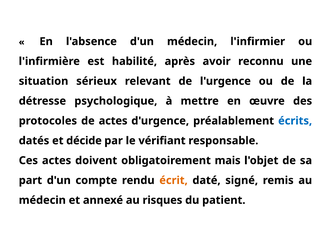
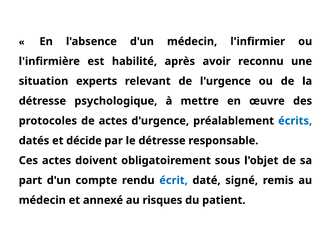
sérieux: sérieux -> experts
le vérifiant: vérifiant -> détresse
mais: mais -> sous
écrit colour: orange -> blue
